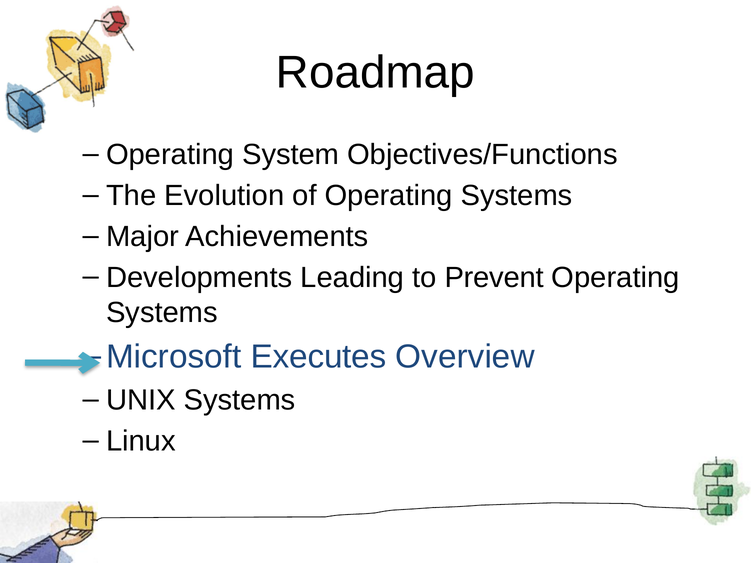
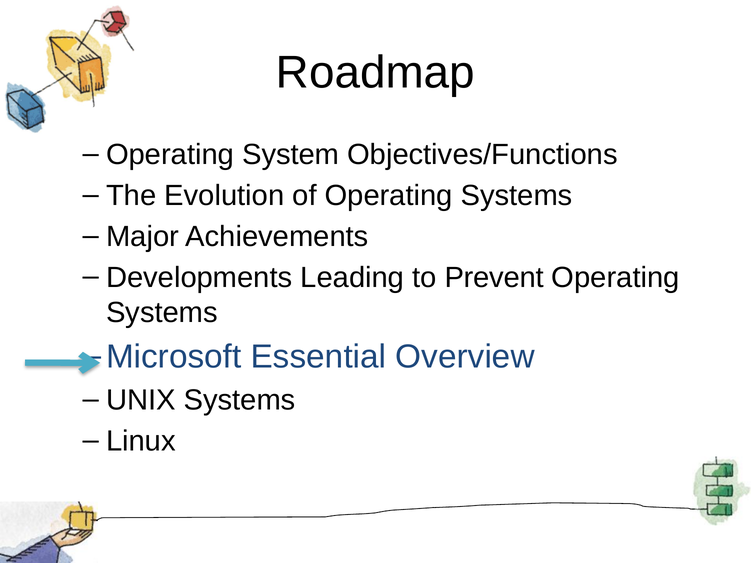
Executes: Executes -> Essential
